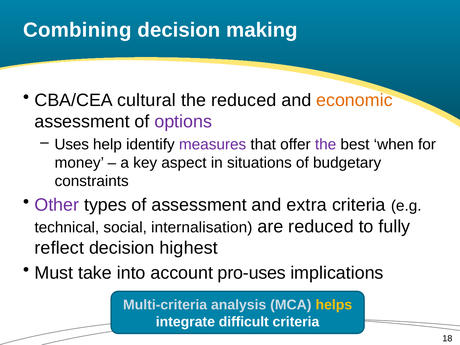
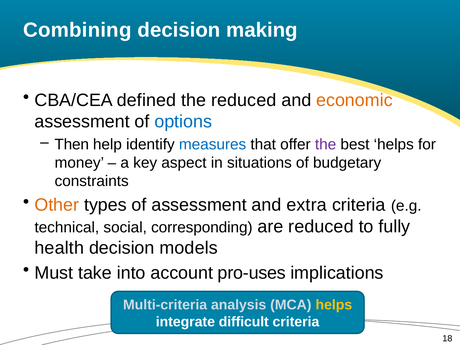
cultural: cultural -> defined
options colour: purple -> blue
Uses: Uses -> Then
measures colour: purple -> blue
best when: when -> helps
Other colour: purple -> orange
internalisation: internalisation -> corresponding
reflect: reflect -> health
highest: highest -> models
